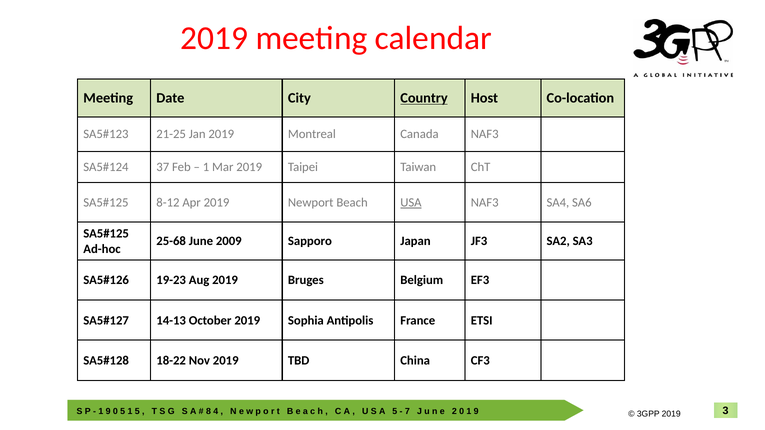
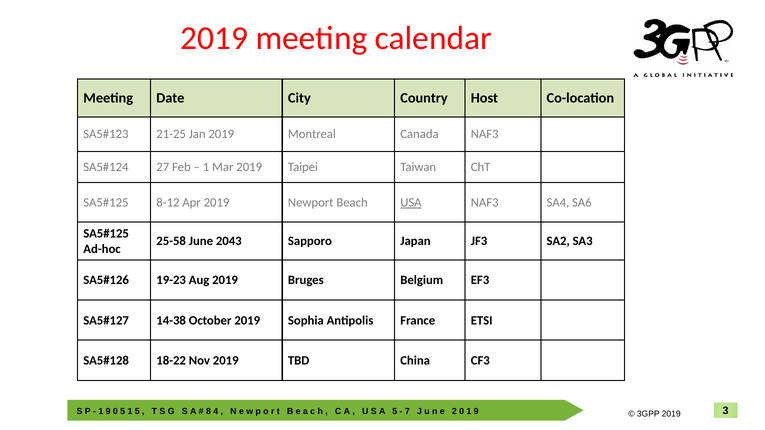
Country underline: present -> none
37: 37 -> 27
25-68: 25-68 -> 25-58
2009: 2009 -> 2043
14-13: 14-13 -> 14-38
